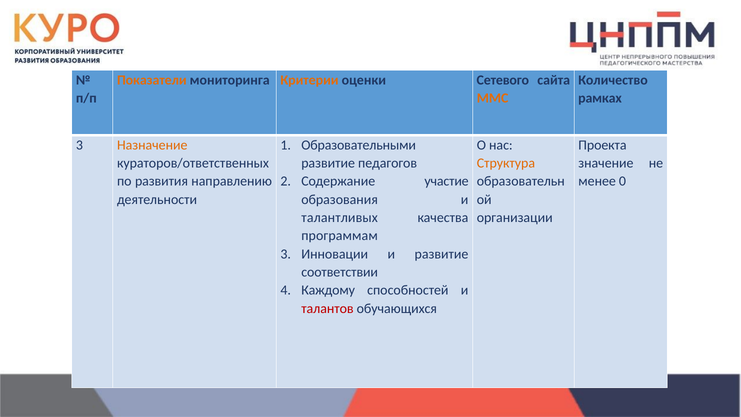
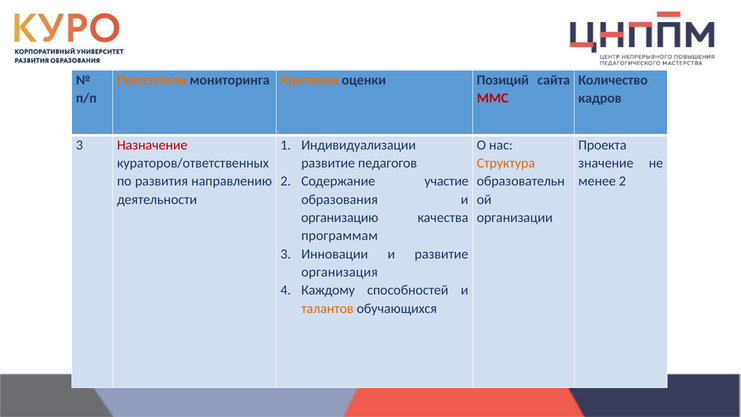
Сетевого: Сетевого -> Позиций
ММС colour: orange -> red
рамках: рамках -> кадров
Назначение colour: orange -> red
Образовательными: Образовательными -> Индивидуализации
менее 0: 0 -> 2
талантливых: талантливых -> организацию
соответствии: соответствии -> организация
талантов colour: red -> orange
